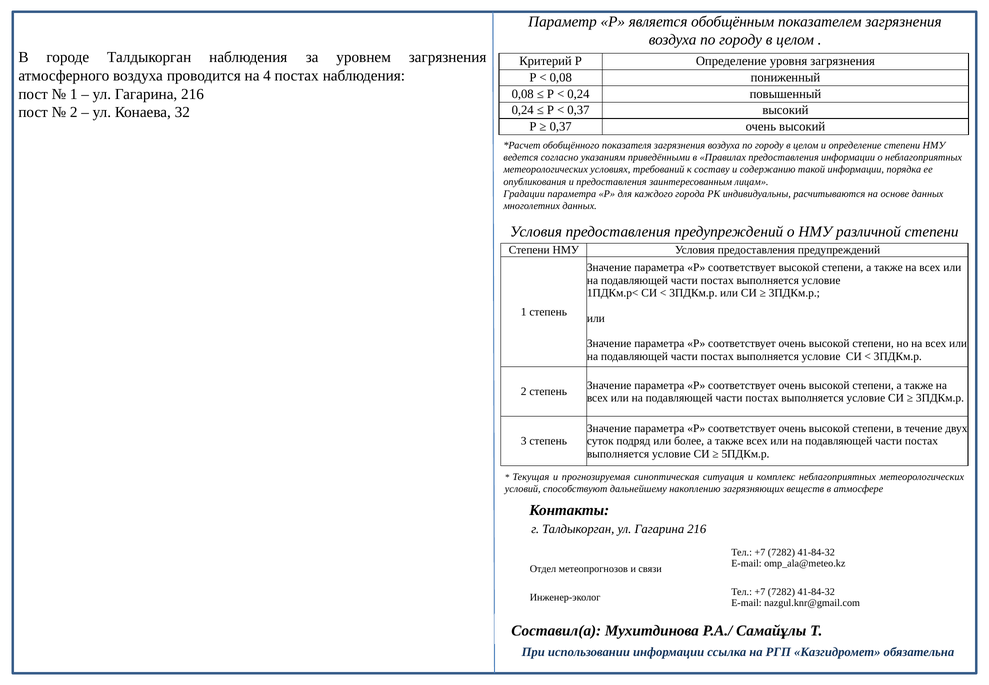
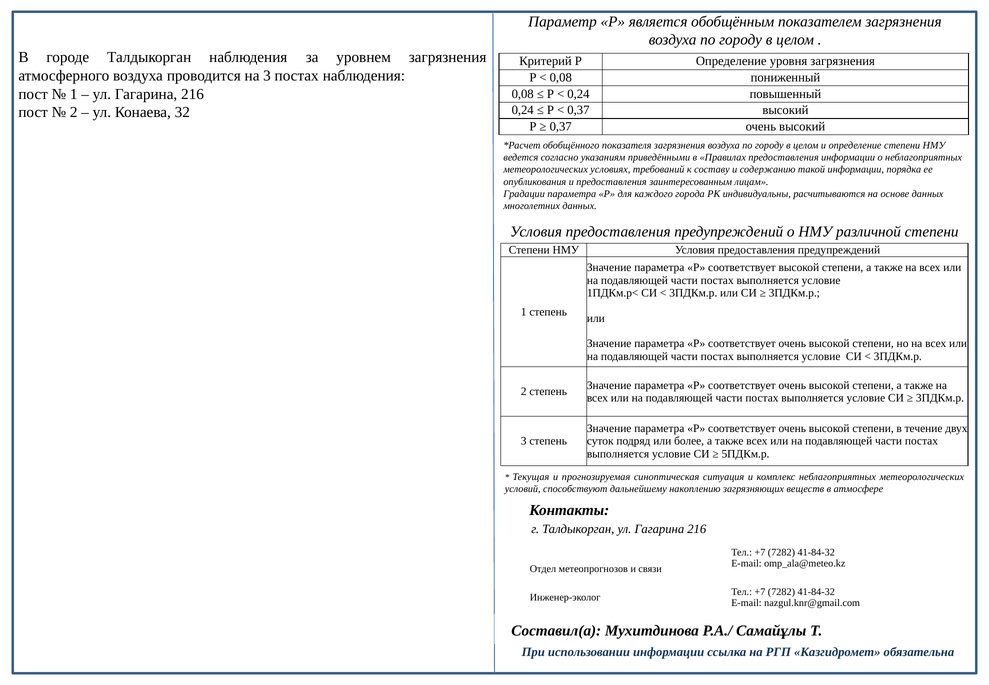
на 4: 4 -> 3
